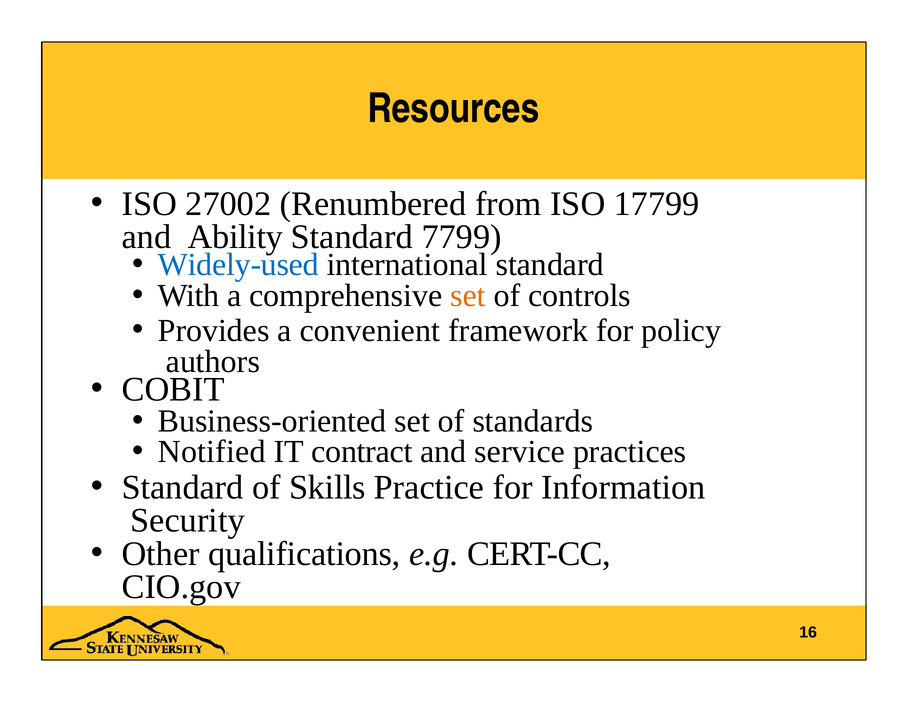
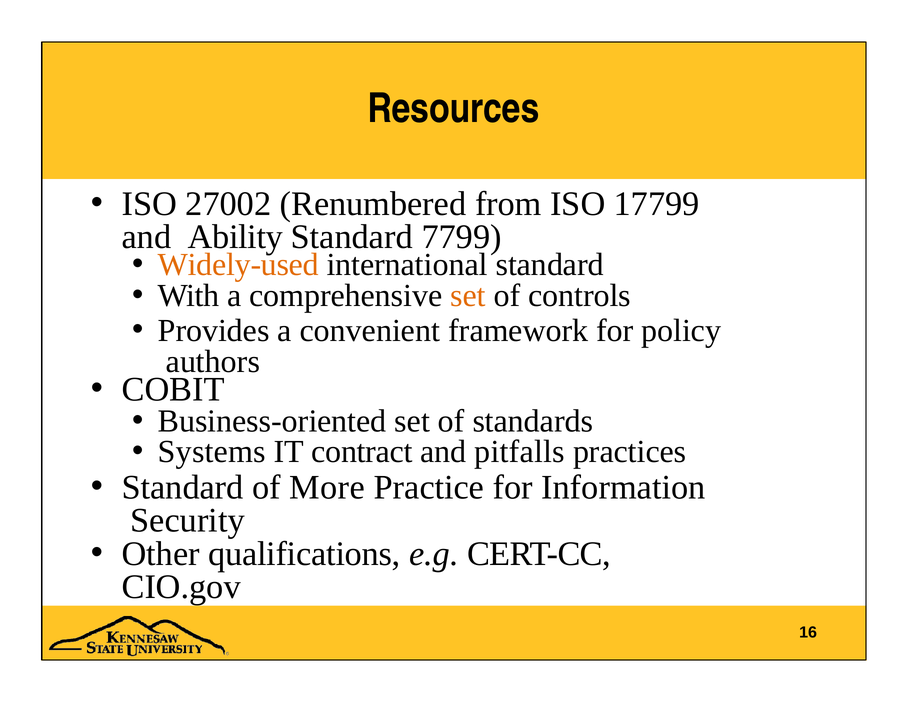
Widely-used colour: blue -> orange
Notified: Notified -> Systems
service: service -> pitfalls
Skills: Skills -> More
